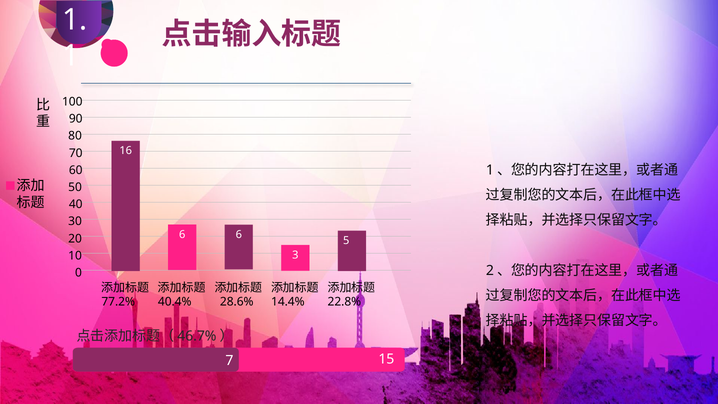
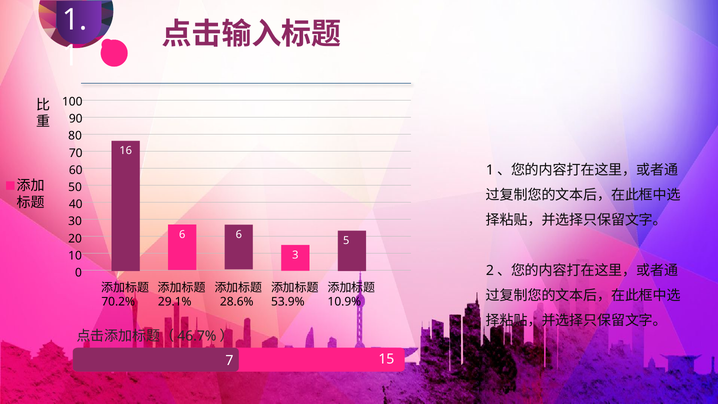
77.2%: 77.2% -> 70.2%
40.4%: 40.4% -> 29.1%
14.4%: 14.4% -> 53.9%
22.8%: 22.8% -> 10.9%
